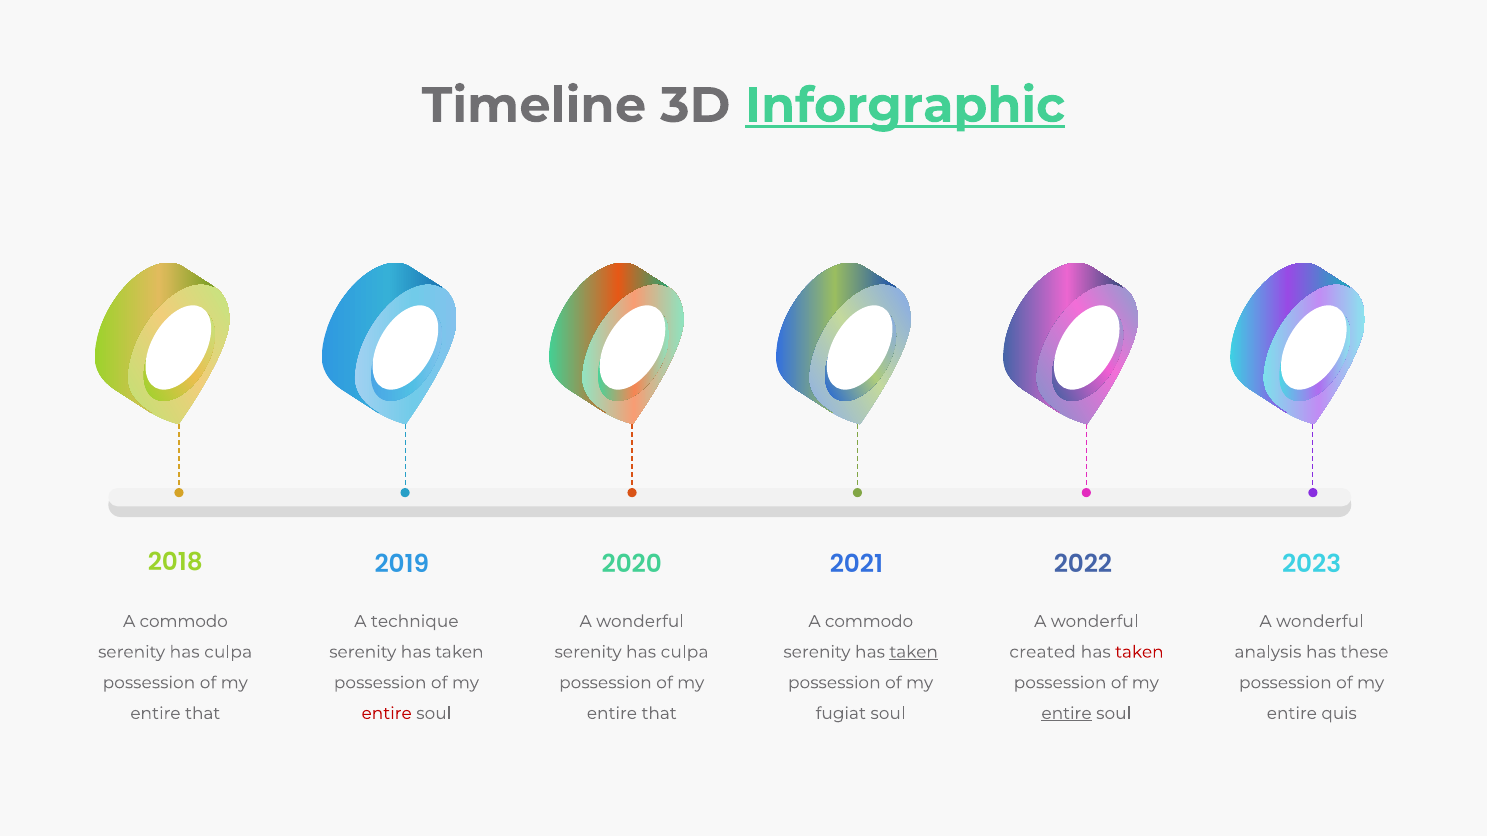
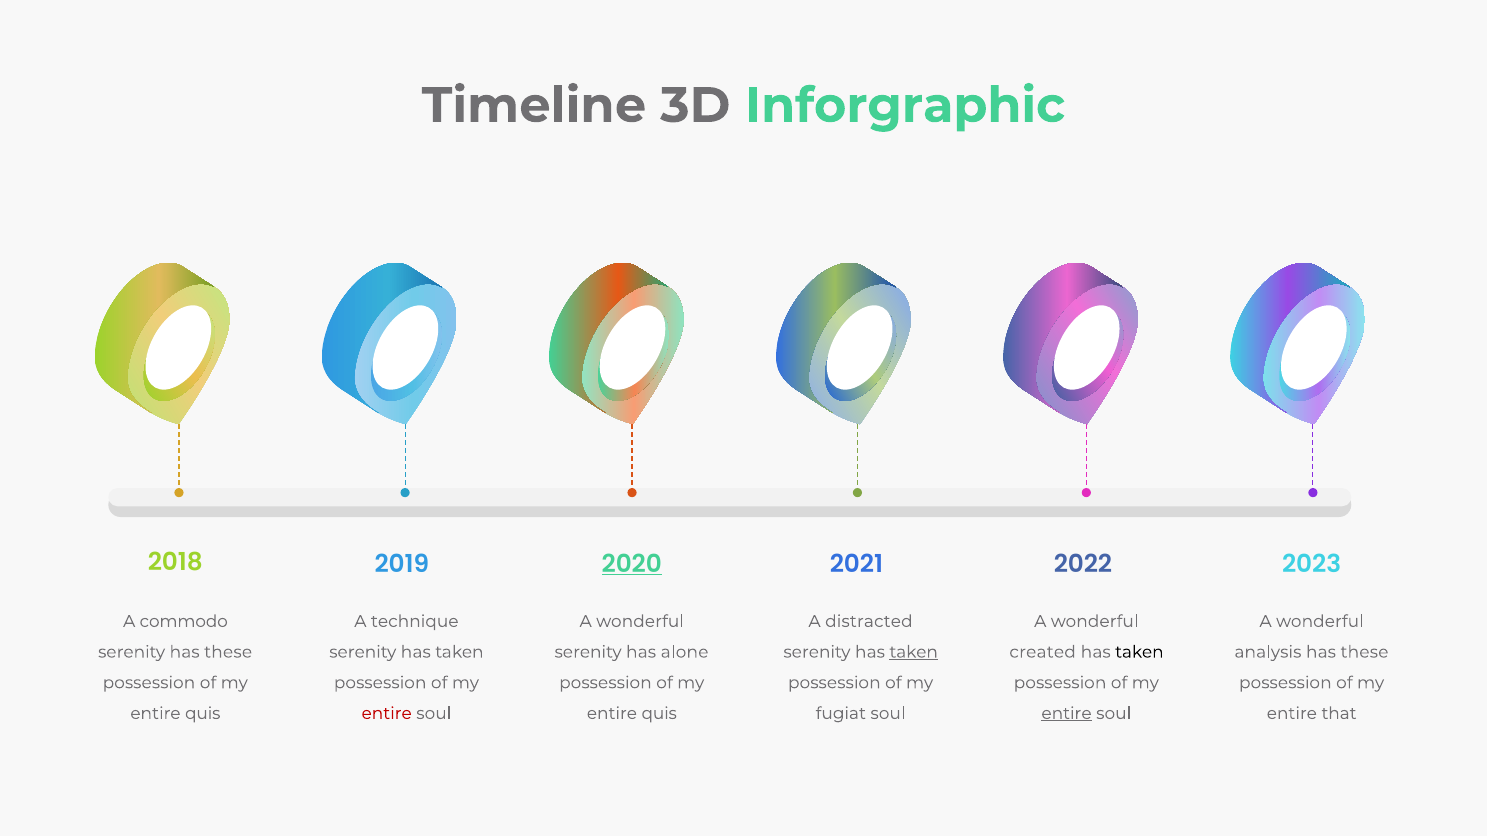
Inforgraphic underline: present -> none
2020 underline: none -> present
commodo at (869, 622): commodo -> distracted
culpa at (228, 652): culpa -> these
culpa at (685, 652): culpa -> alone
taken at (1139, 652) colour: red -> black
that at (203, 714): that -> quis
that at (659, 714): that -> quis
quis: quis -> that
